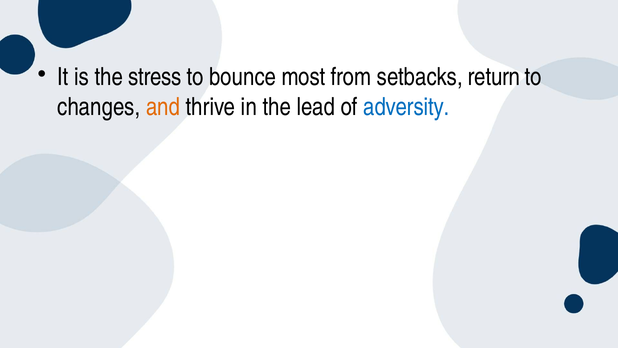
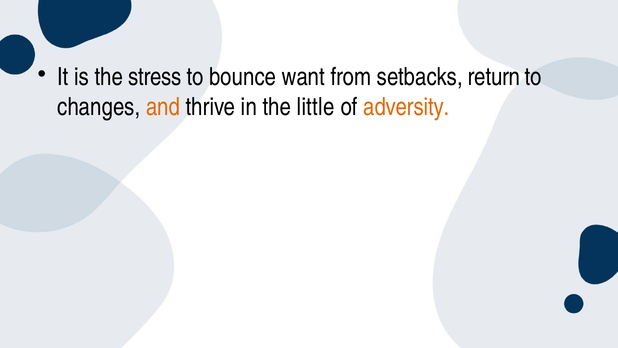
most: most -> want
lead: lead -> little
adversity colour: blue -> orange
